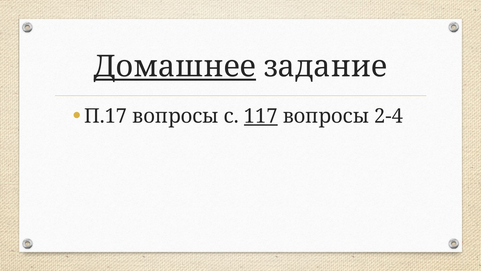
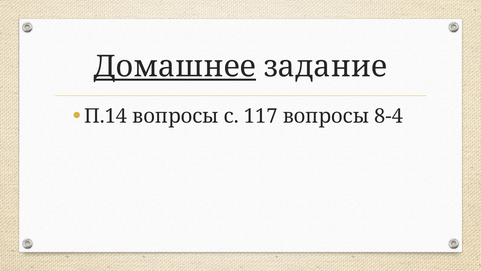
П.17: П.17 -> П.14
117 underline: present -> none
2-4: 2-4 -> 8-4
